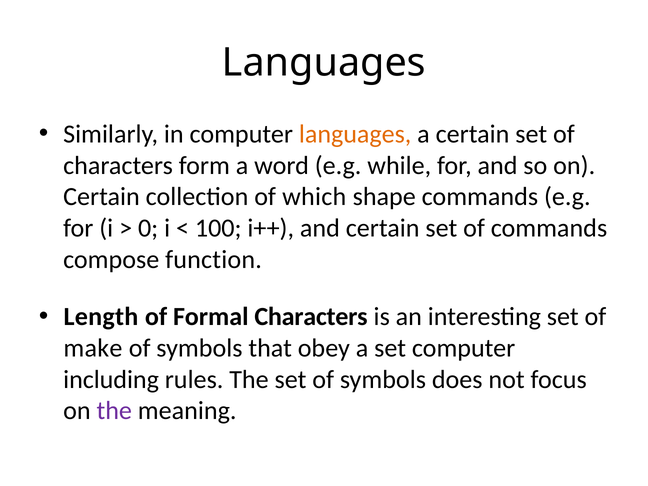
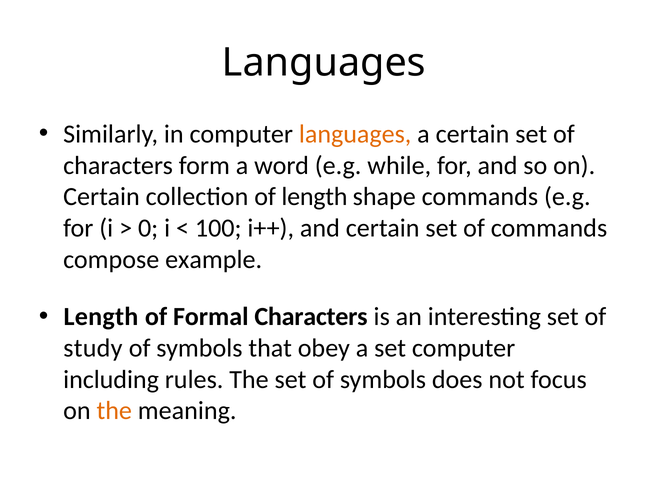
of which: which -> length
function: function -> example
make: make -> study
the at (114, 411) colour: purple -> orange
